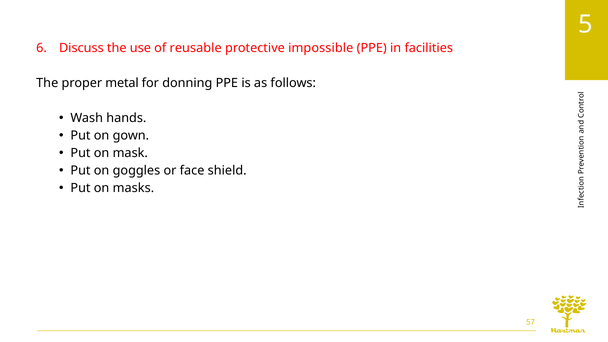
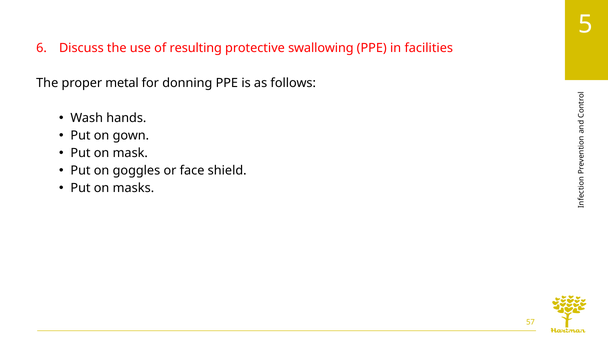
reusable: reusable -> resulting
impossible: impossible -> swallowing
